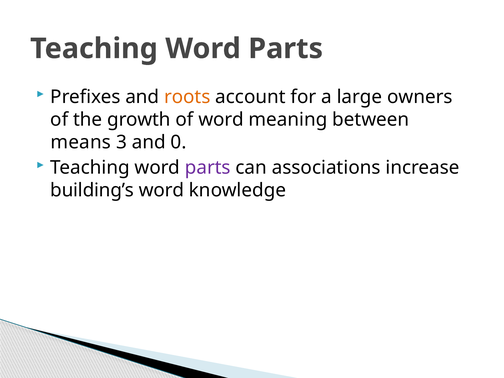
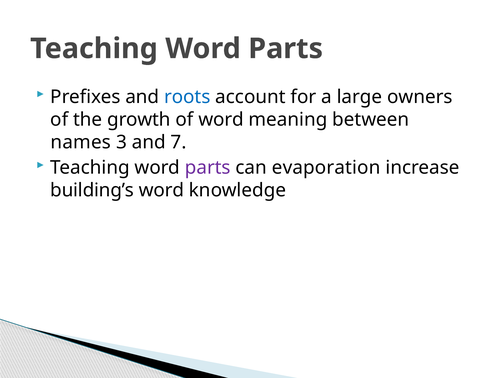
roots colour: orange -> blue
means: means -> names
0: 0 -> 7
associations: associations -> evaporation
